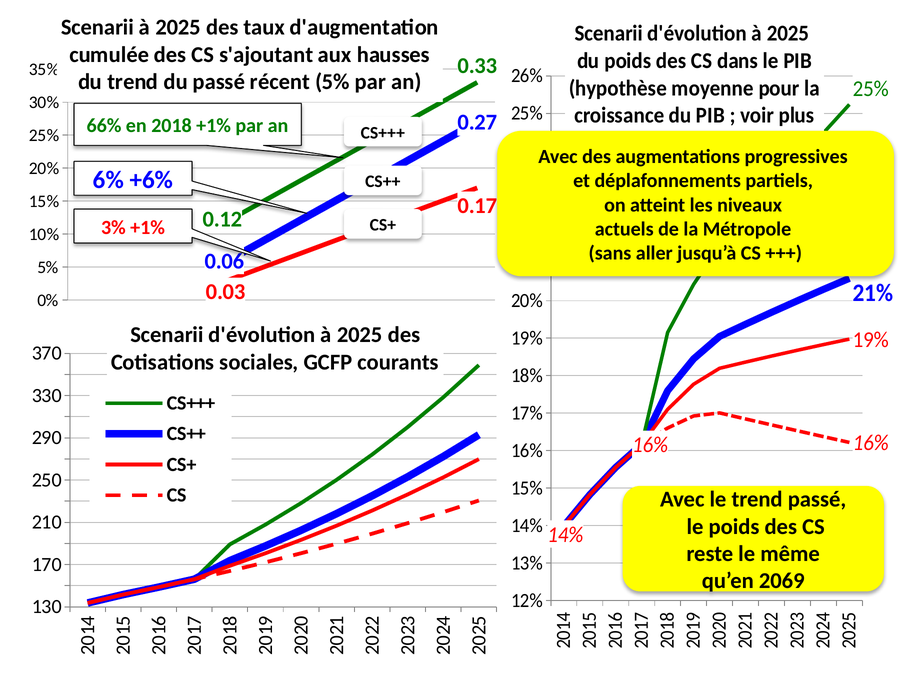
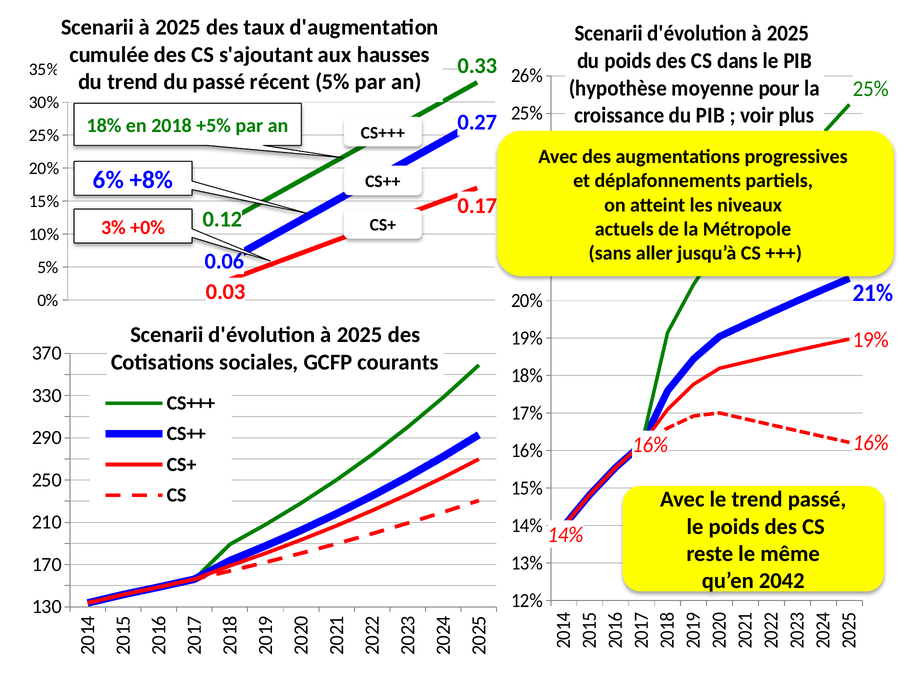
66% at (104, 126): 66% -> 18%
2018 +1%: +1% -> +5%
+6%: +6% -> +8%
3% +1%: +1% -> +0%
2069: 2069 -> 2042
